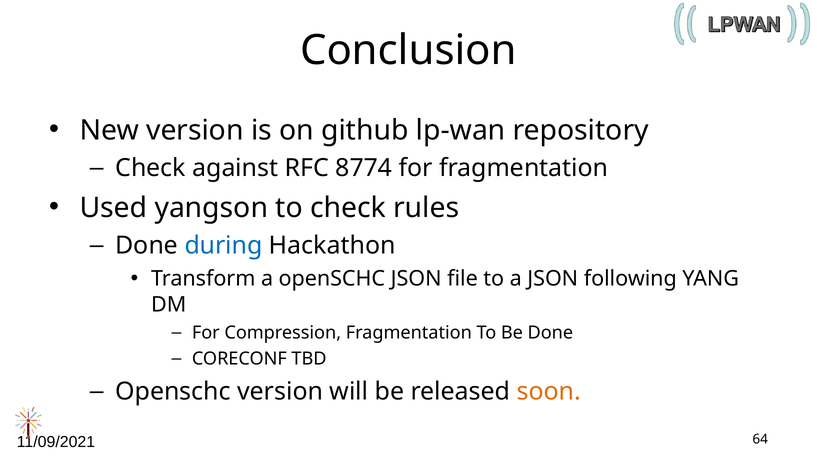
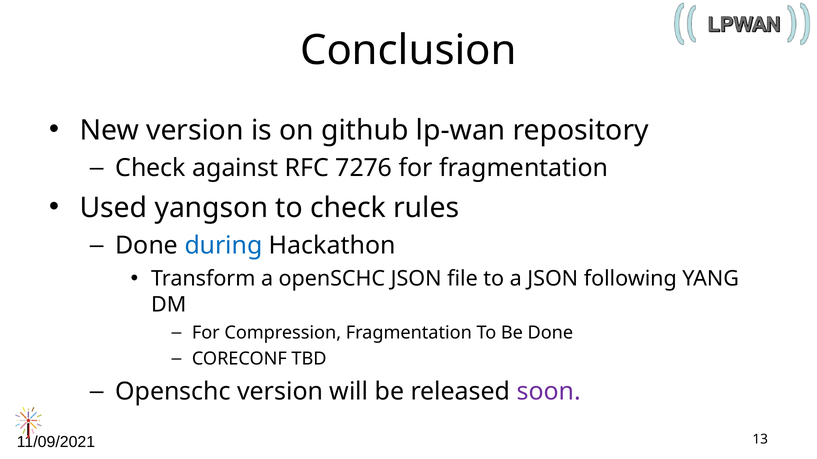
8774: 8774 -> 7276
soon colour: orange -> purple
64: 64 -> 13
